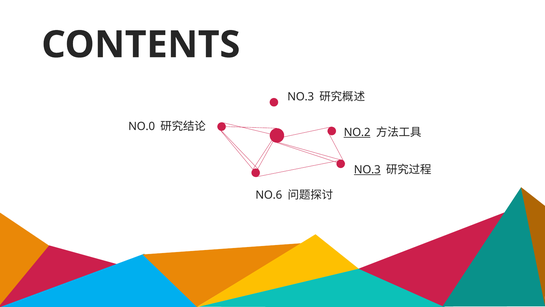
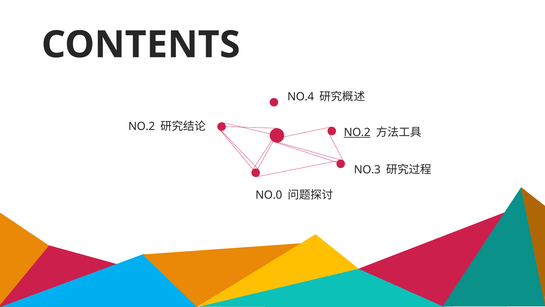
NO.3 at (301, 97): NO.3 -> NO.4
NO.0 at (142, 126): NO.0 -> NO.2
NO.3 at (367, 170) underline: present -> none
NO.6: NO.6 -> NO.0
